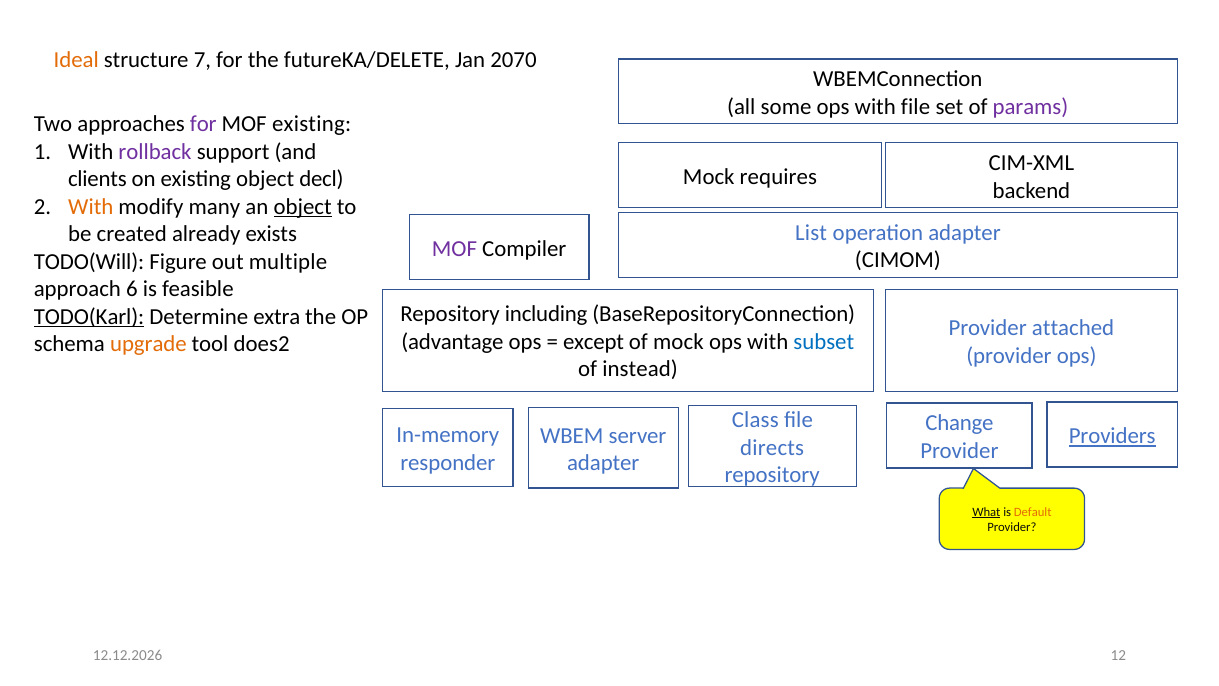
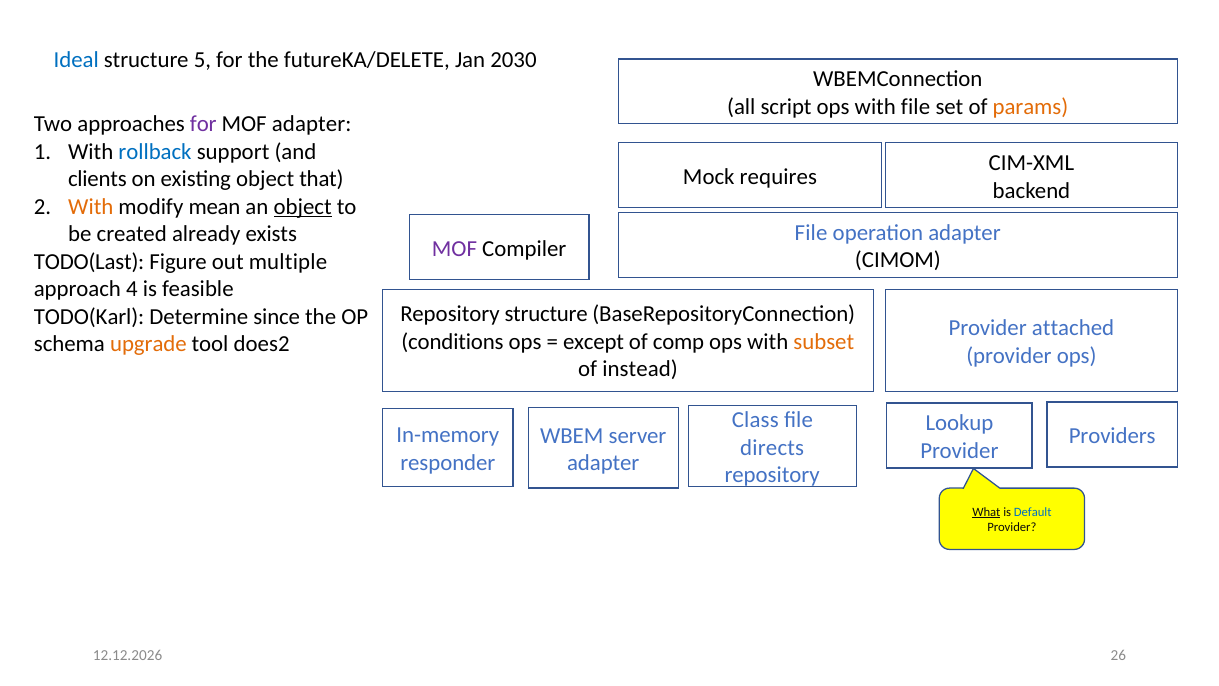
Ideal colour: orange -> blue
7: 7 -> 5
2070: 2070 -> 2030
some: some -> script
params colour: purple -> orange
MOF existing: existing -> adapter
rollback colour: purple -> blue
decl: decl -> that
many: many -> mean
List at (811, 233): List -> File
TODO(Will: TODO(Will -> TODO(Last
6: 6 -> 4
Repository including: including -> structure
TODO(Karl underline: present -> none
extra: extra -> since
advantage: advantage -> conditions
of mock: mock -> comp
subset colour: blue -> orange
Change: Change -> Lookup
Providers underline: present -> none
Default colour: orange -> blue
12: 12 -> 26
